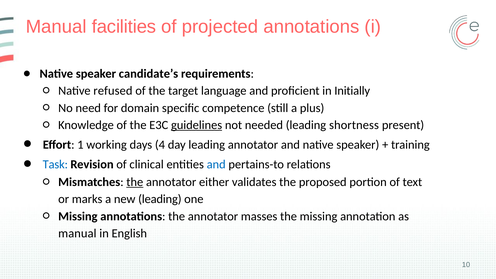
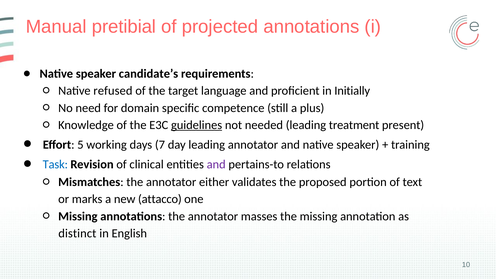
facilities: facilities -> pretibial
shortness: shortness -> treatment
1: 1 -> 5
4: 4 -> 7
and at (216, 165) colour: blue -> purple
the at (135, 182) underline: present -> none
new leading: leading -> attacco
manual at (77, 233): manual -> distinct
